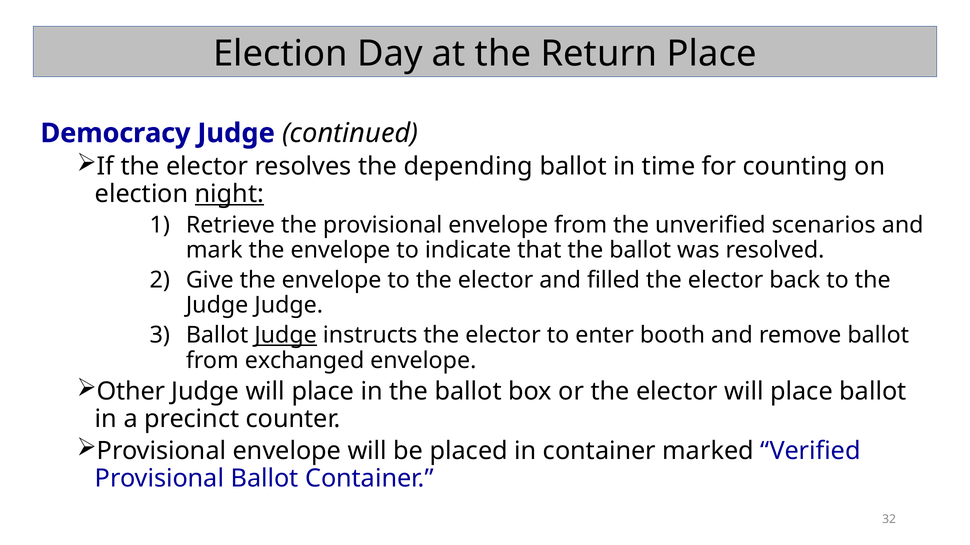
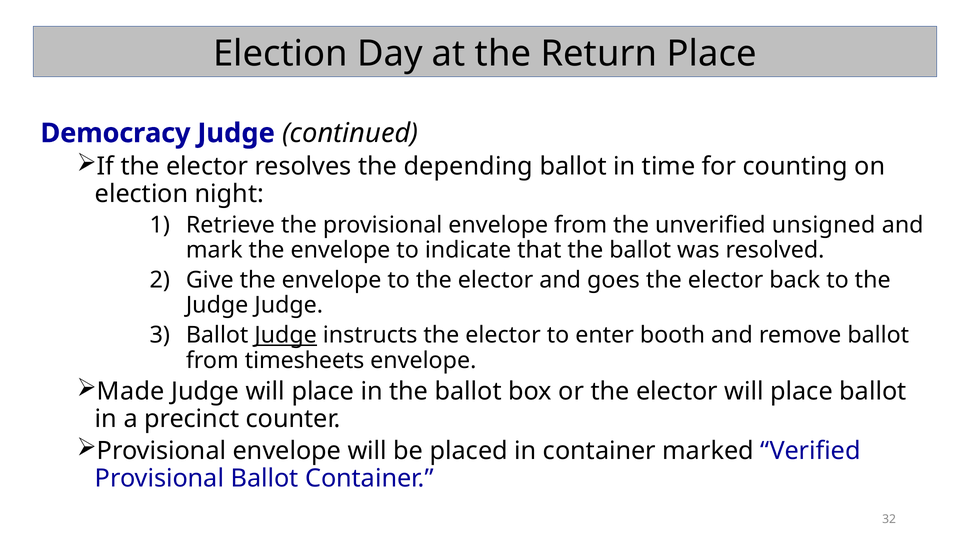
night underline: present -> none
scenarios: scenarios -> unsigned
filled: filled -> goes
exchanged: exchanged -> timesheets
Other: Other -> Made
